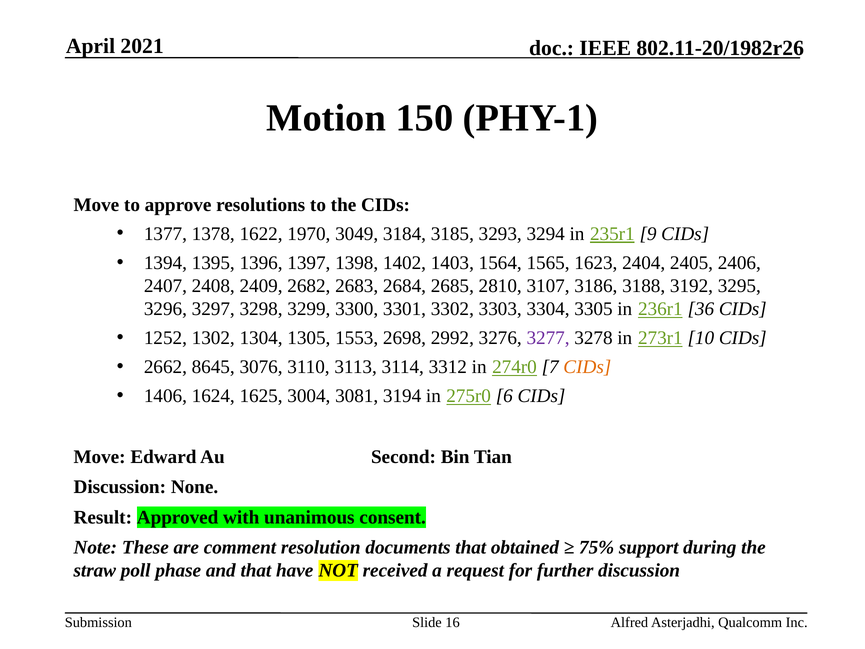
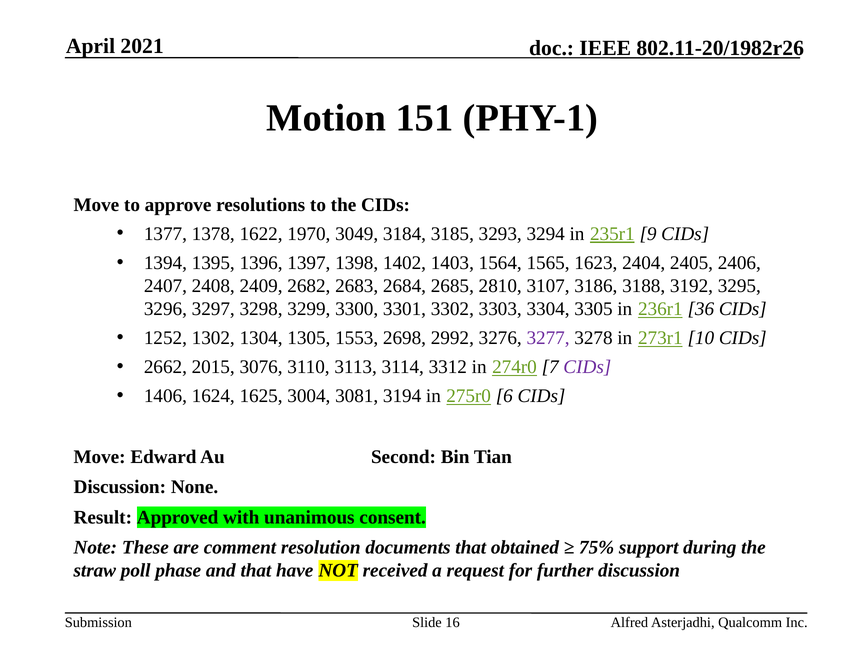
150: 150 -> 151
8645: 8645 -> 2015
CIDs at (587, 367) colour: orange -> purple
